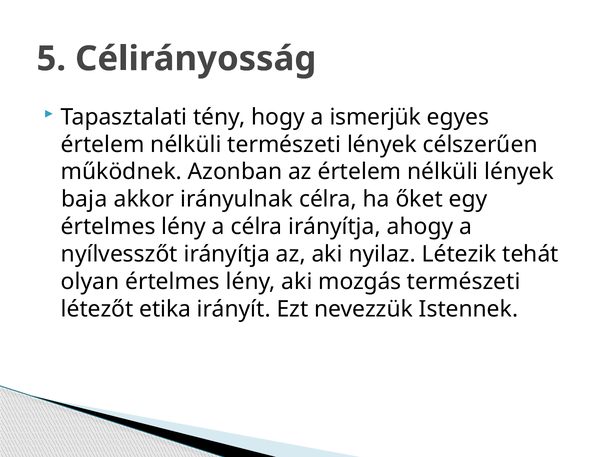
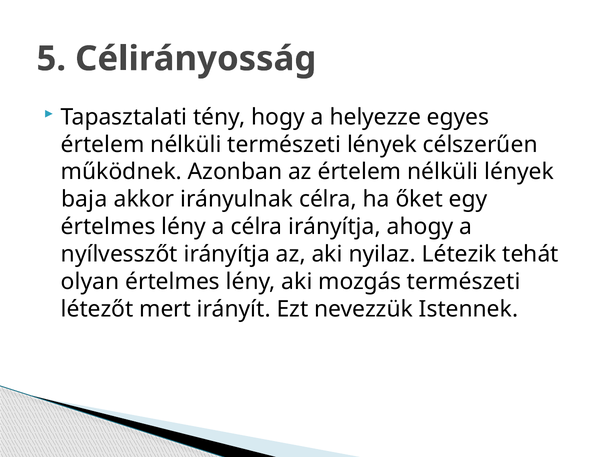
ismerjük: ismerjük -> helyezze
etika: etika -> mert
